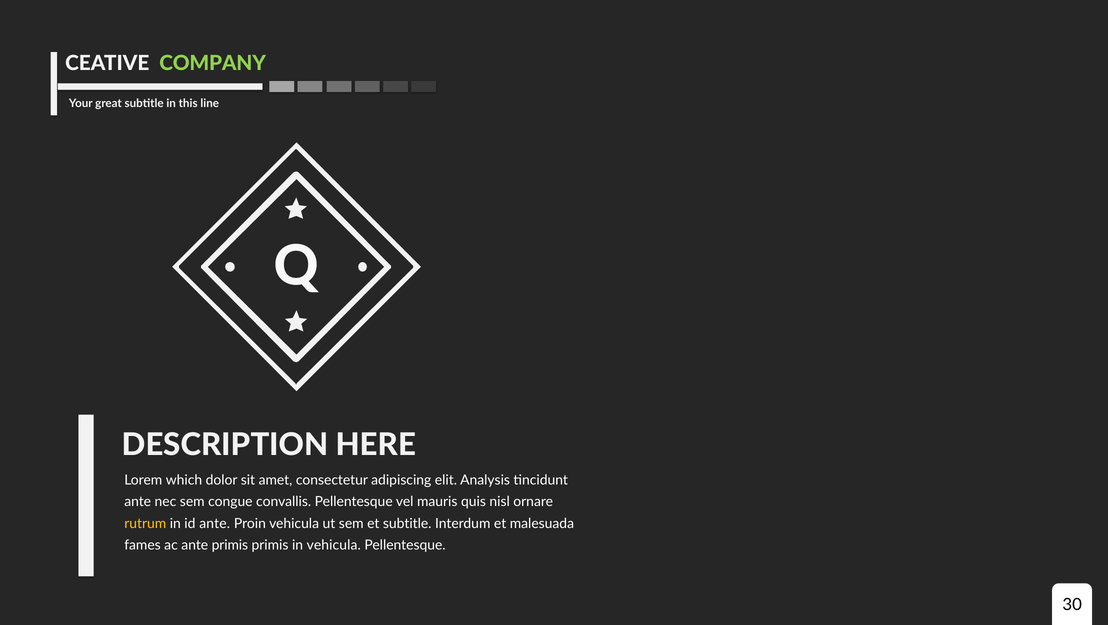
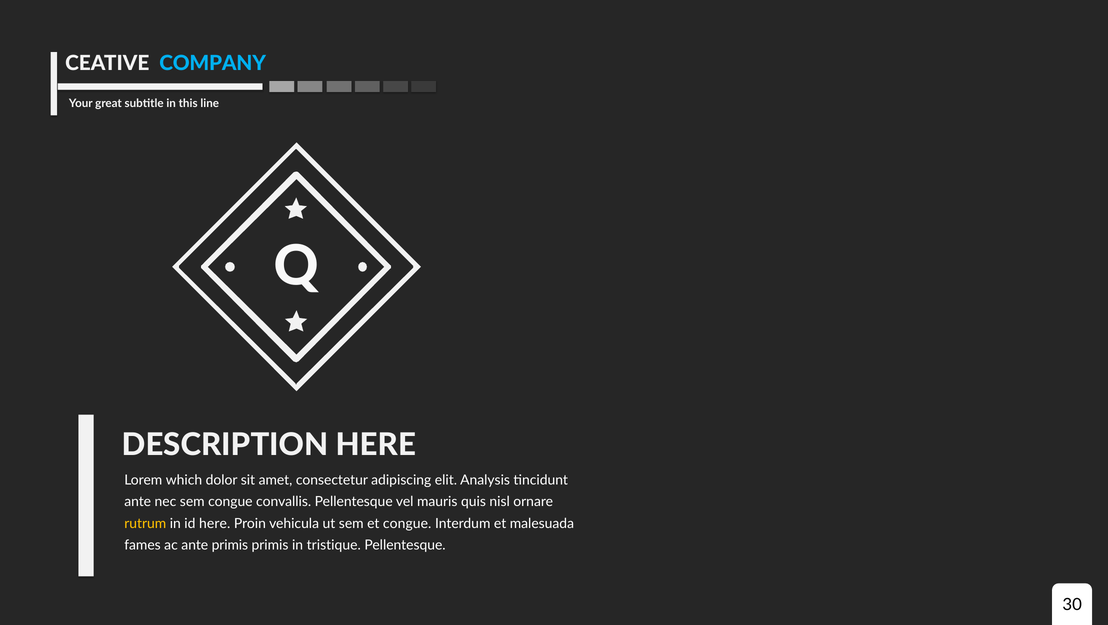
COMPANY colour: light green -> light blue
id ante: ante -> here
et subtitle: subtitle -> congue
in vehicula: vehicula -> tristique
